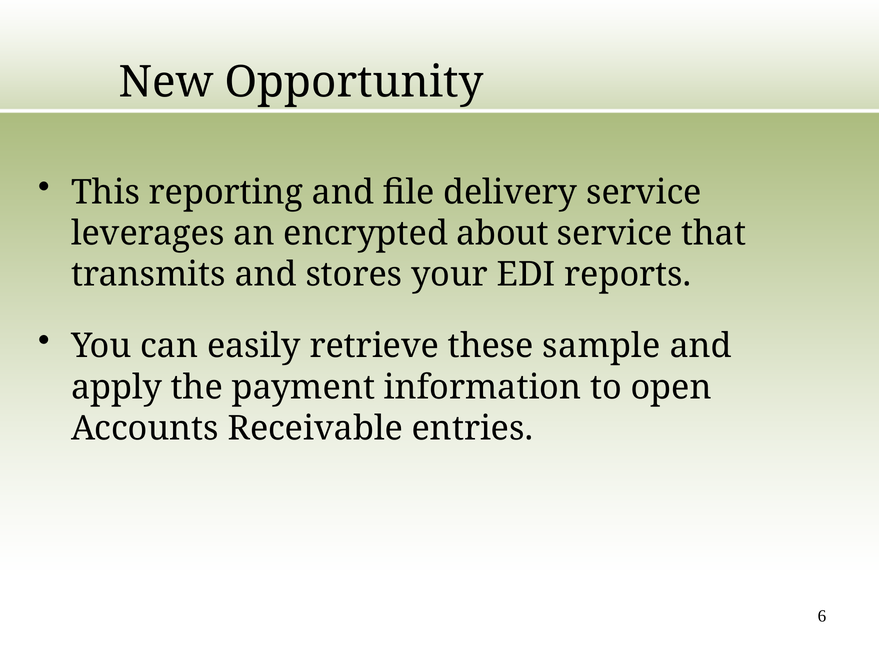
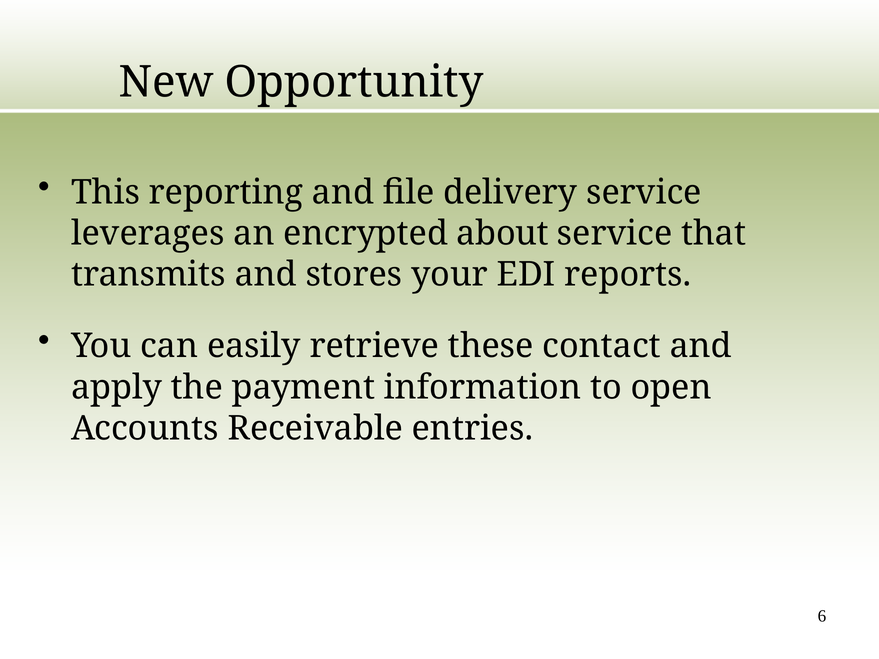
sample: sample -> contact
